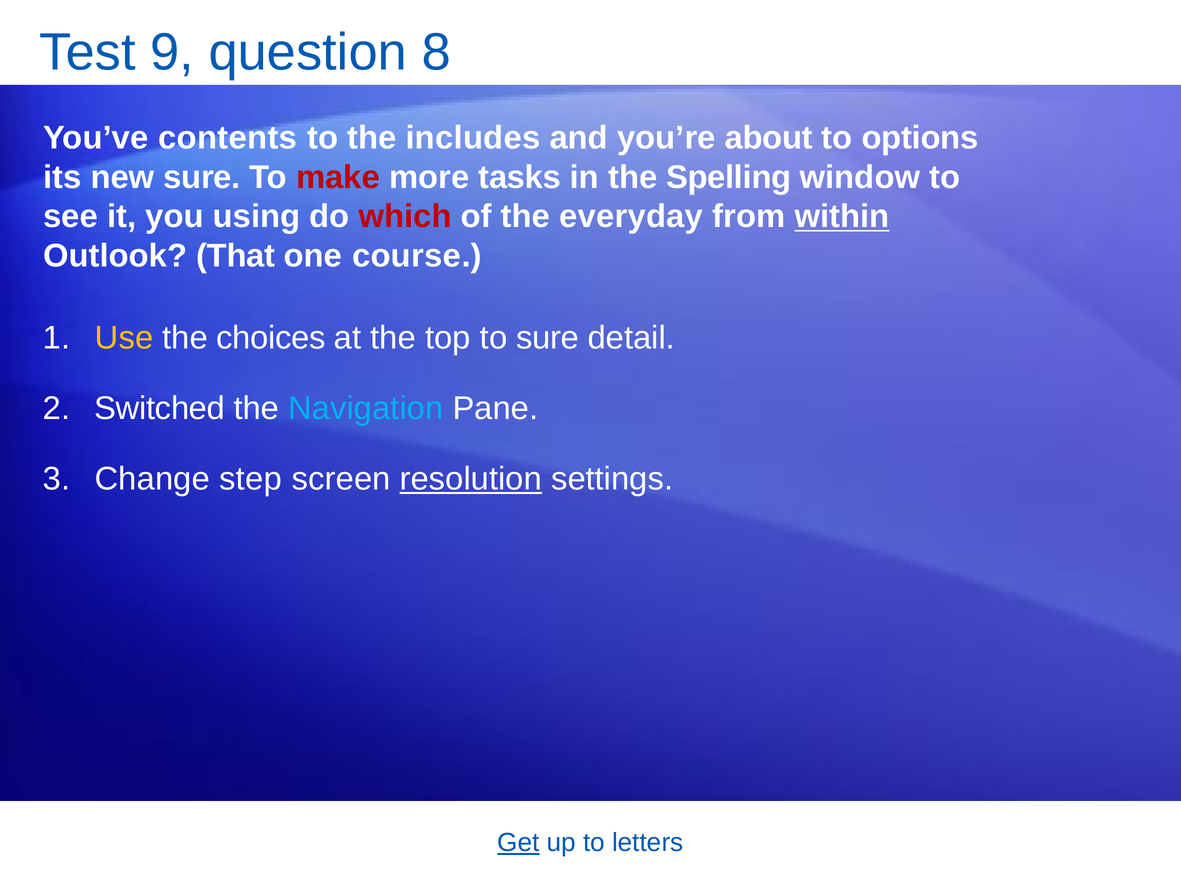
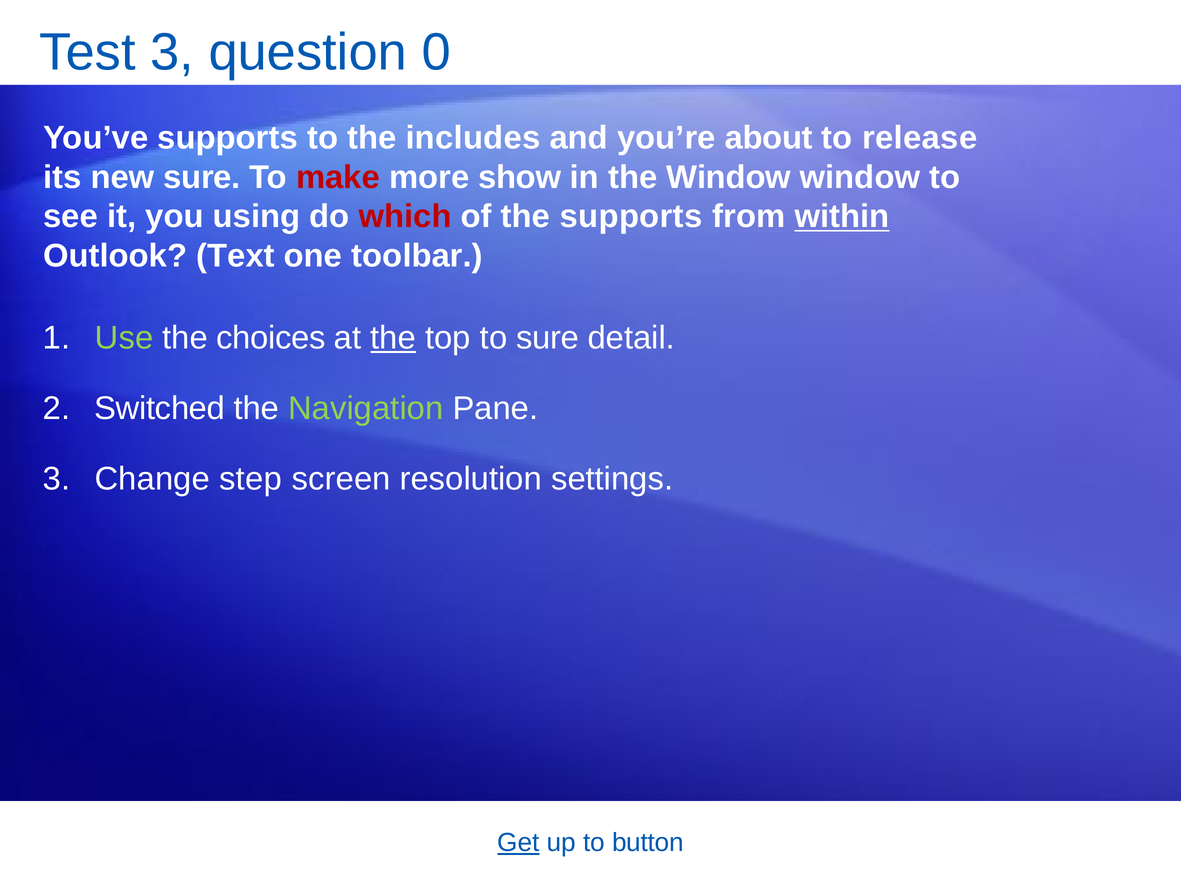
Test 9: 9 -> 3
8: 8 -> 0
You’ve contents: contents -> supports
options: options -> release
tasks: tasks -> show
the Spelling: Spelling -> Window
the everyday: everyday -> supports
That: That -> Text
course: course -> toolbar
Use colour: yellow -> light green
the at (393, 338) underline: none -> present
Navigation colour: light blue -> light green
resolution underline: present -> none
letters: letters -> button
